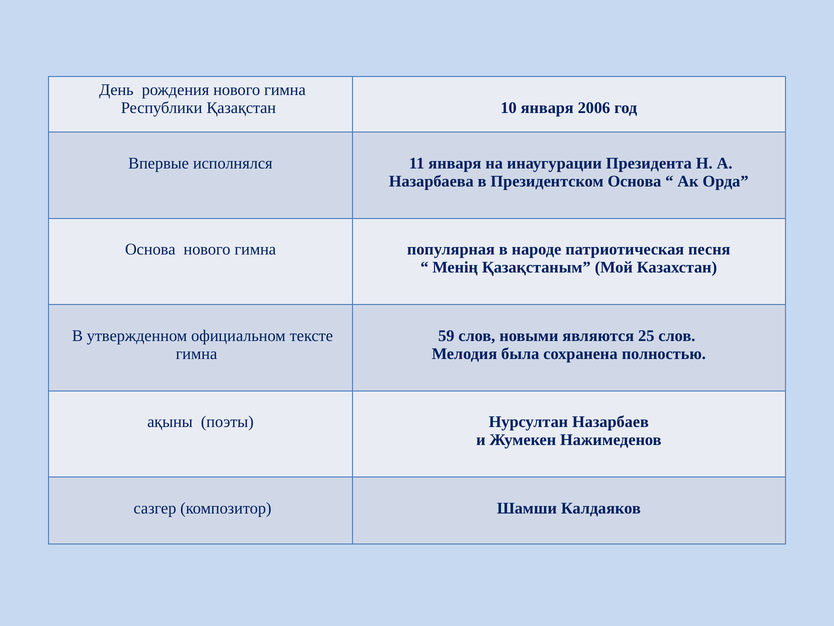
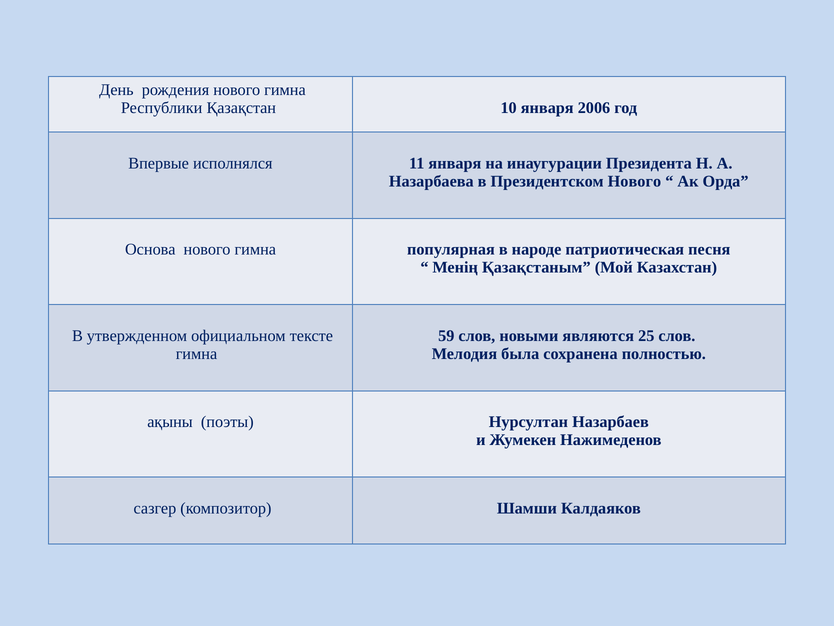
Президентском Основа: Основа -> Нового
